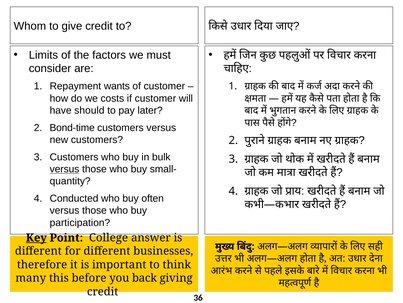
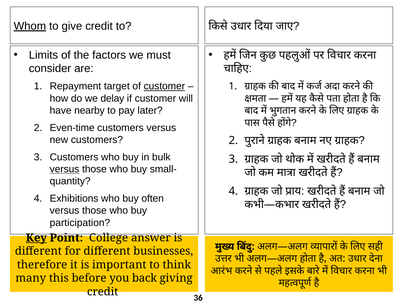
Whom underline: none -> present
wants: wants -> target
customer at (164, 86) underline: none -> present
costs: costs -> delay
should: should -> nearby
Bond-time: Bond-time -> Even-time
Conducted: Conducted -> Exhibitions
